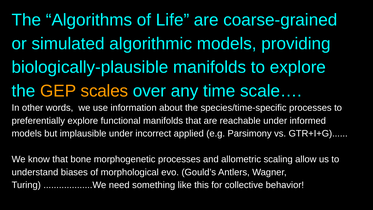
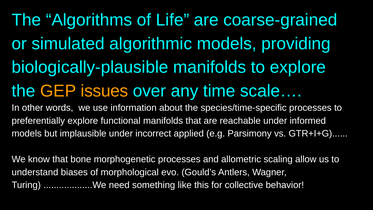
scales: scales -> issues
